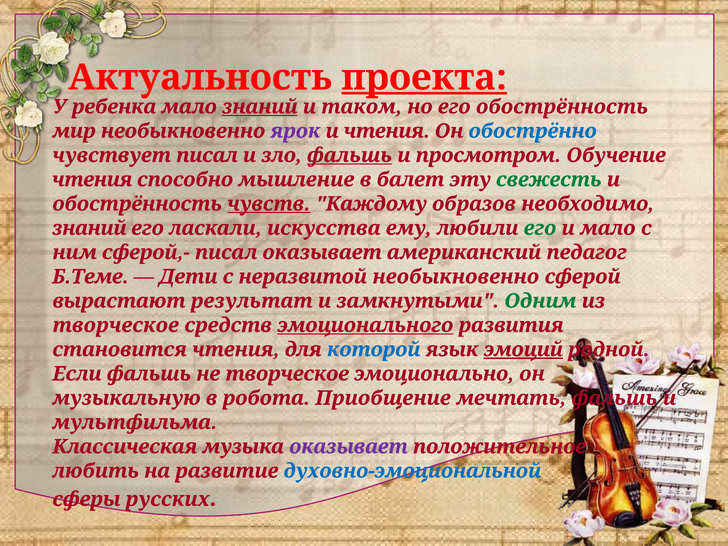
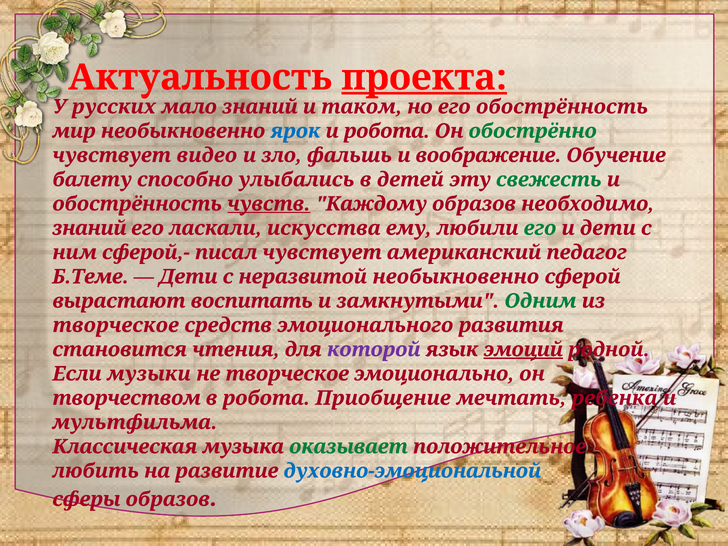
ребенка: ребенка -> русских
знаний at (260, 107) underline: present -> none
ярок colour: purple -> blue
и чтения: чтения -> робота
обострённо colour: blue -> green
чувствует писал: писал -> видео
фальшь at (350, 155) underline: present -> none
просмотром: просмотром -> воображение
чтения at (92, 180): чтения -> балету
мышление: мышление -> улыбались
балет: балет -> детей
и мало: мало -> дети
писал оказывает: оказывает -> чувствует
результат: результат -> воспитать
эмоционального underline: present -> none
которой colour: blue -> purple
Если фальшь: фальшь -> музыки
музыкальную: музыкальную -> творчеством
мечтать фальшь: фальшь -> ребенка
оказывает at (348, 447) colour: purple -> green
сферы русских: русских -> образов
